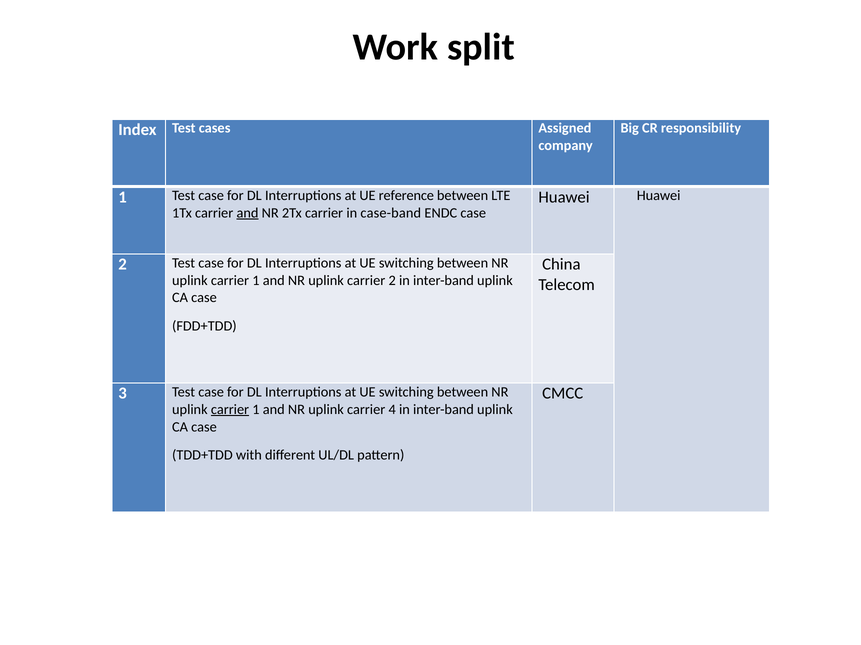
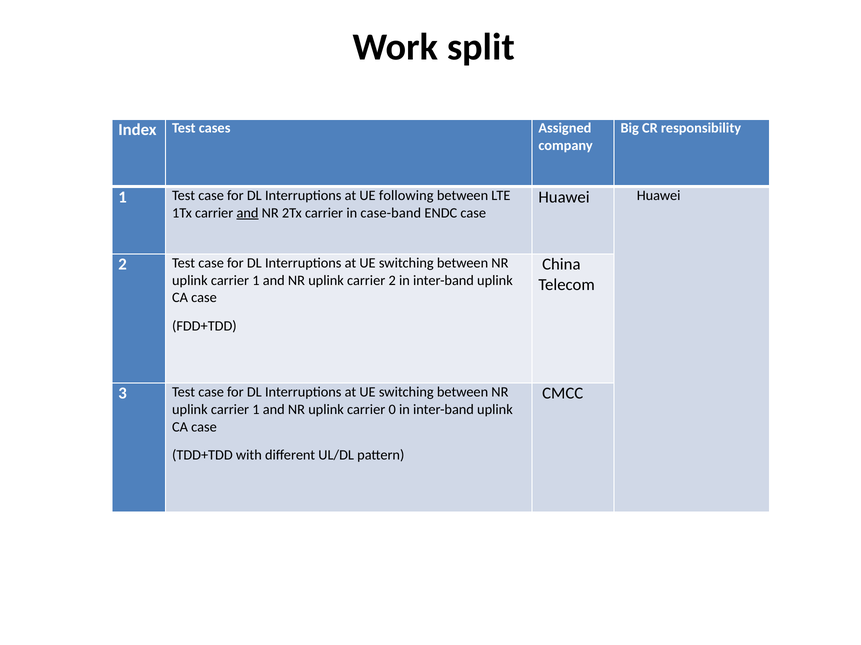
reference: reference -> following
carrier at (230, 410) underline: present -> none
4: 4 -> 0
